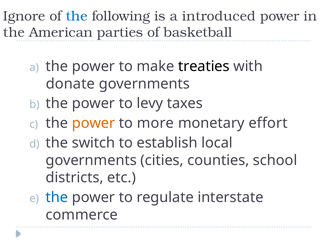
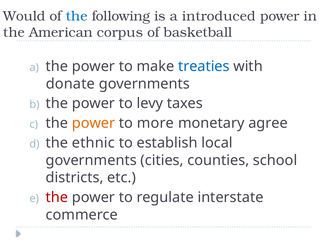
Ignore: Ignore -> Would
parties: parties -> corpus
treaties colour: black -> blue
effort: effort -> agree
switch: switch -> ethnic
the at (57, 198) colour: blue -> red
